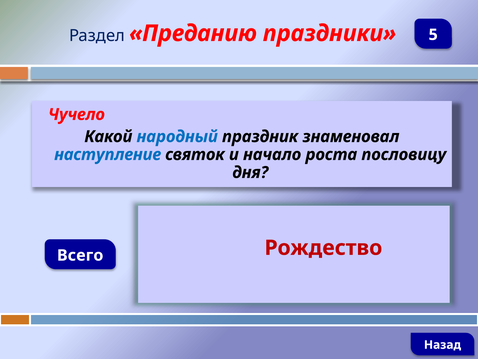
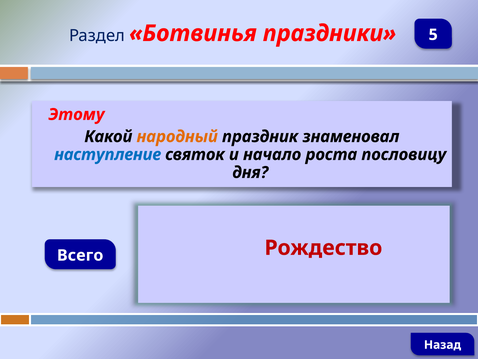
Преданию: Преданию -> Ботвинья
Чучело: Чучело -> Этому
народный colour: blue -> orange
